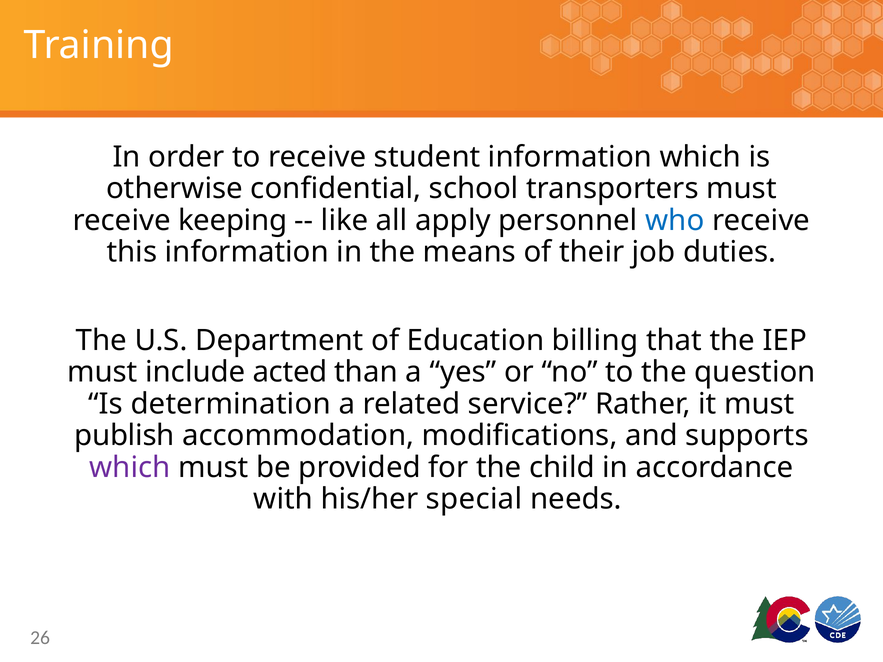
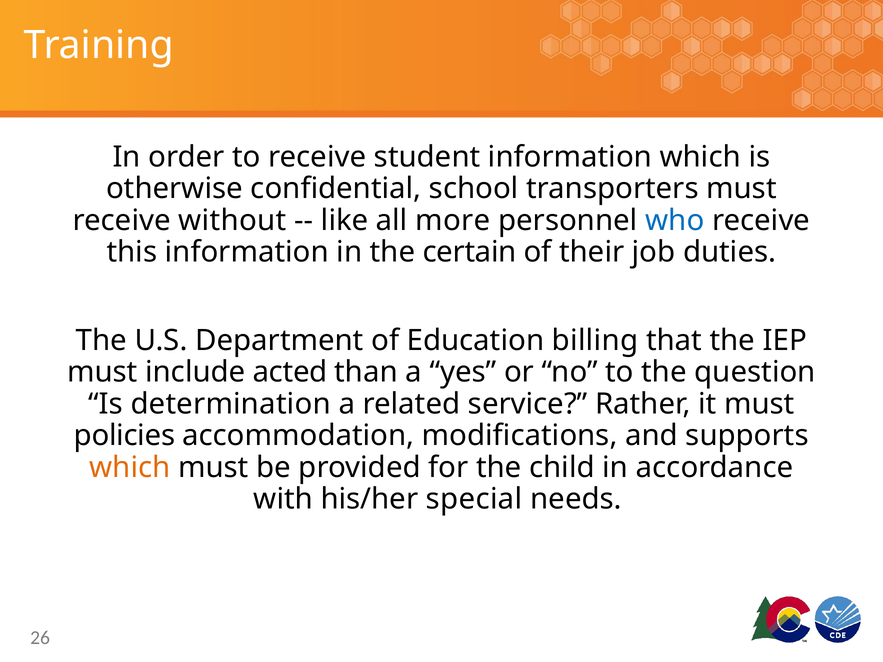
keeping: keeping -> without
apply: apply -> more
means: means -> certain
publish: publish -> policies
which at (130, 468) colour: purple -> orange
